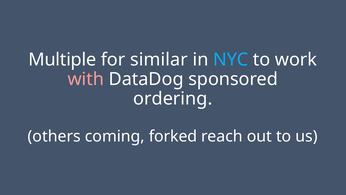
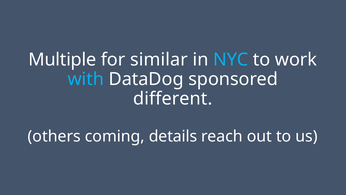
with colour: pink -> light blue
ordering: ordering -> different
forked: forked -> details
